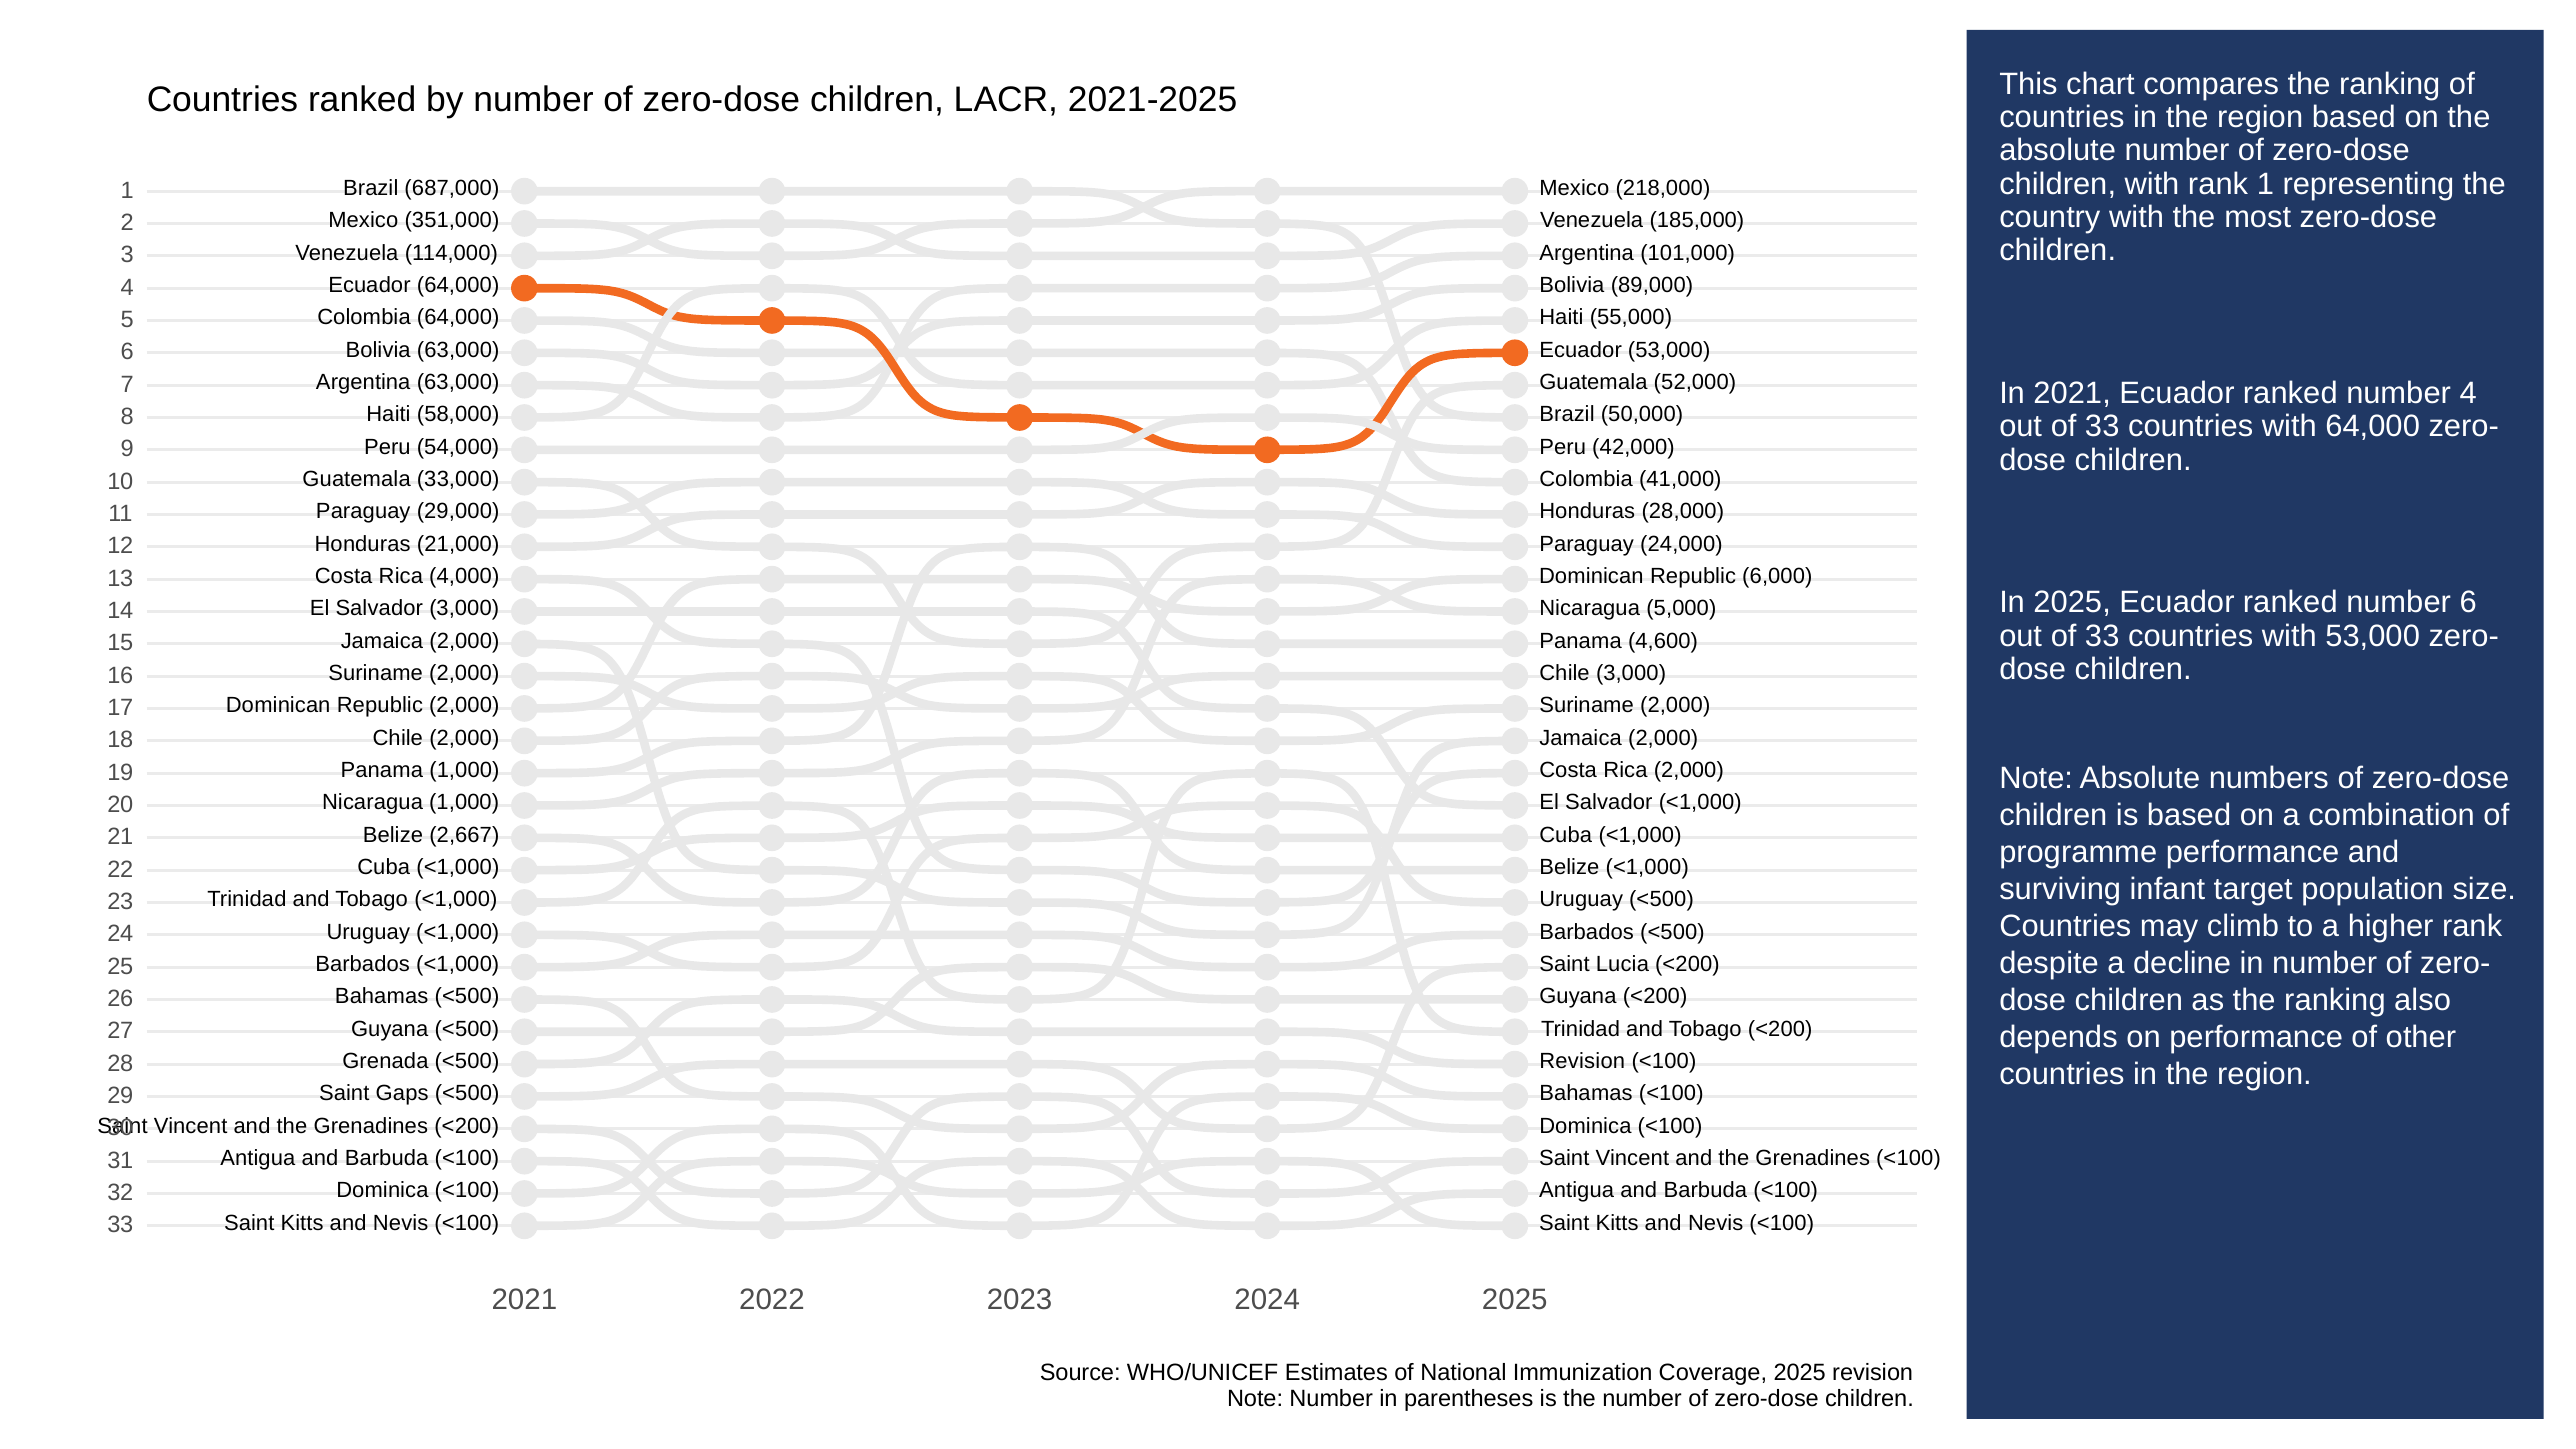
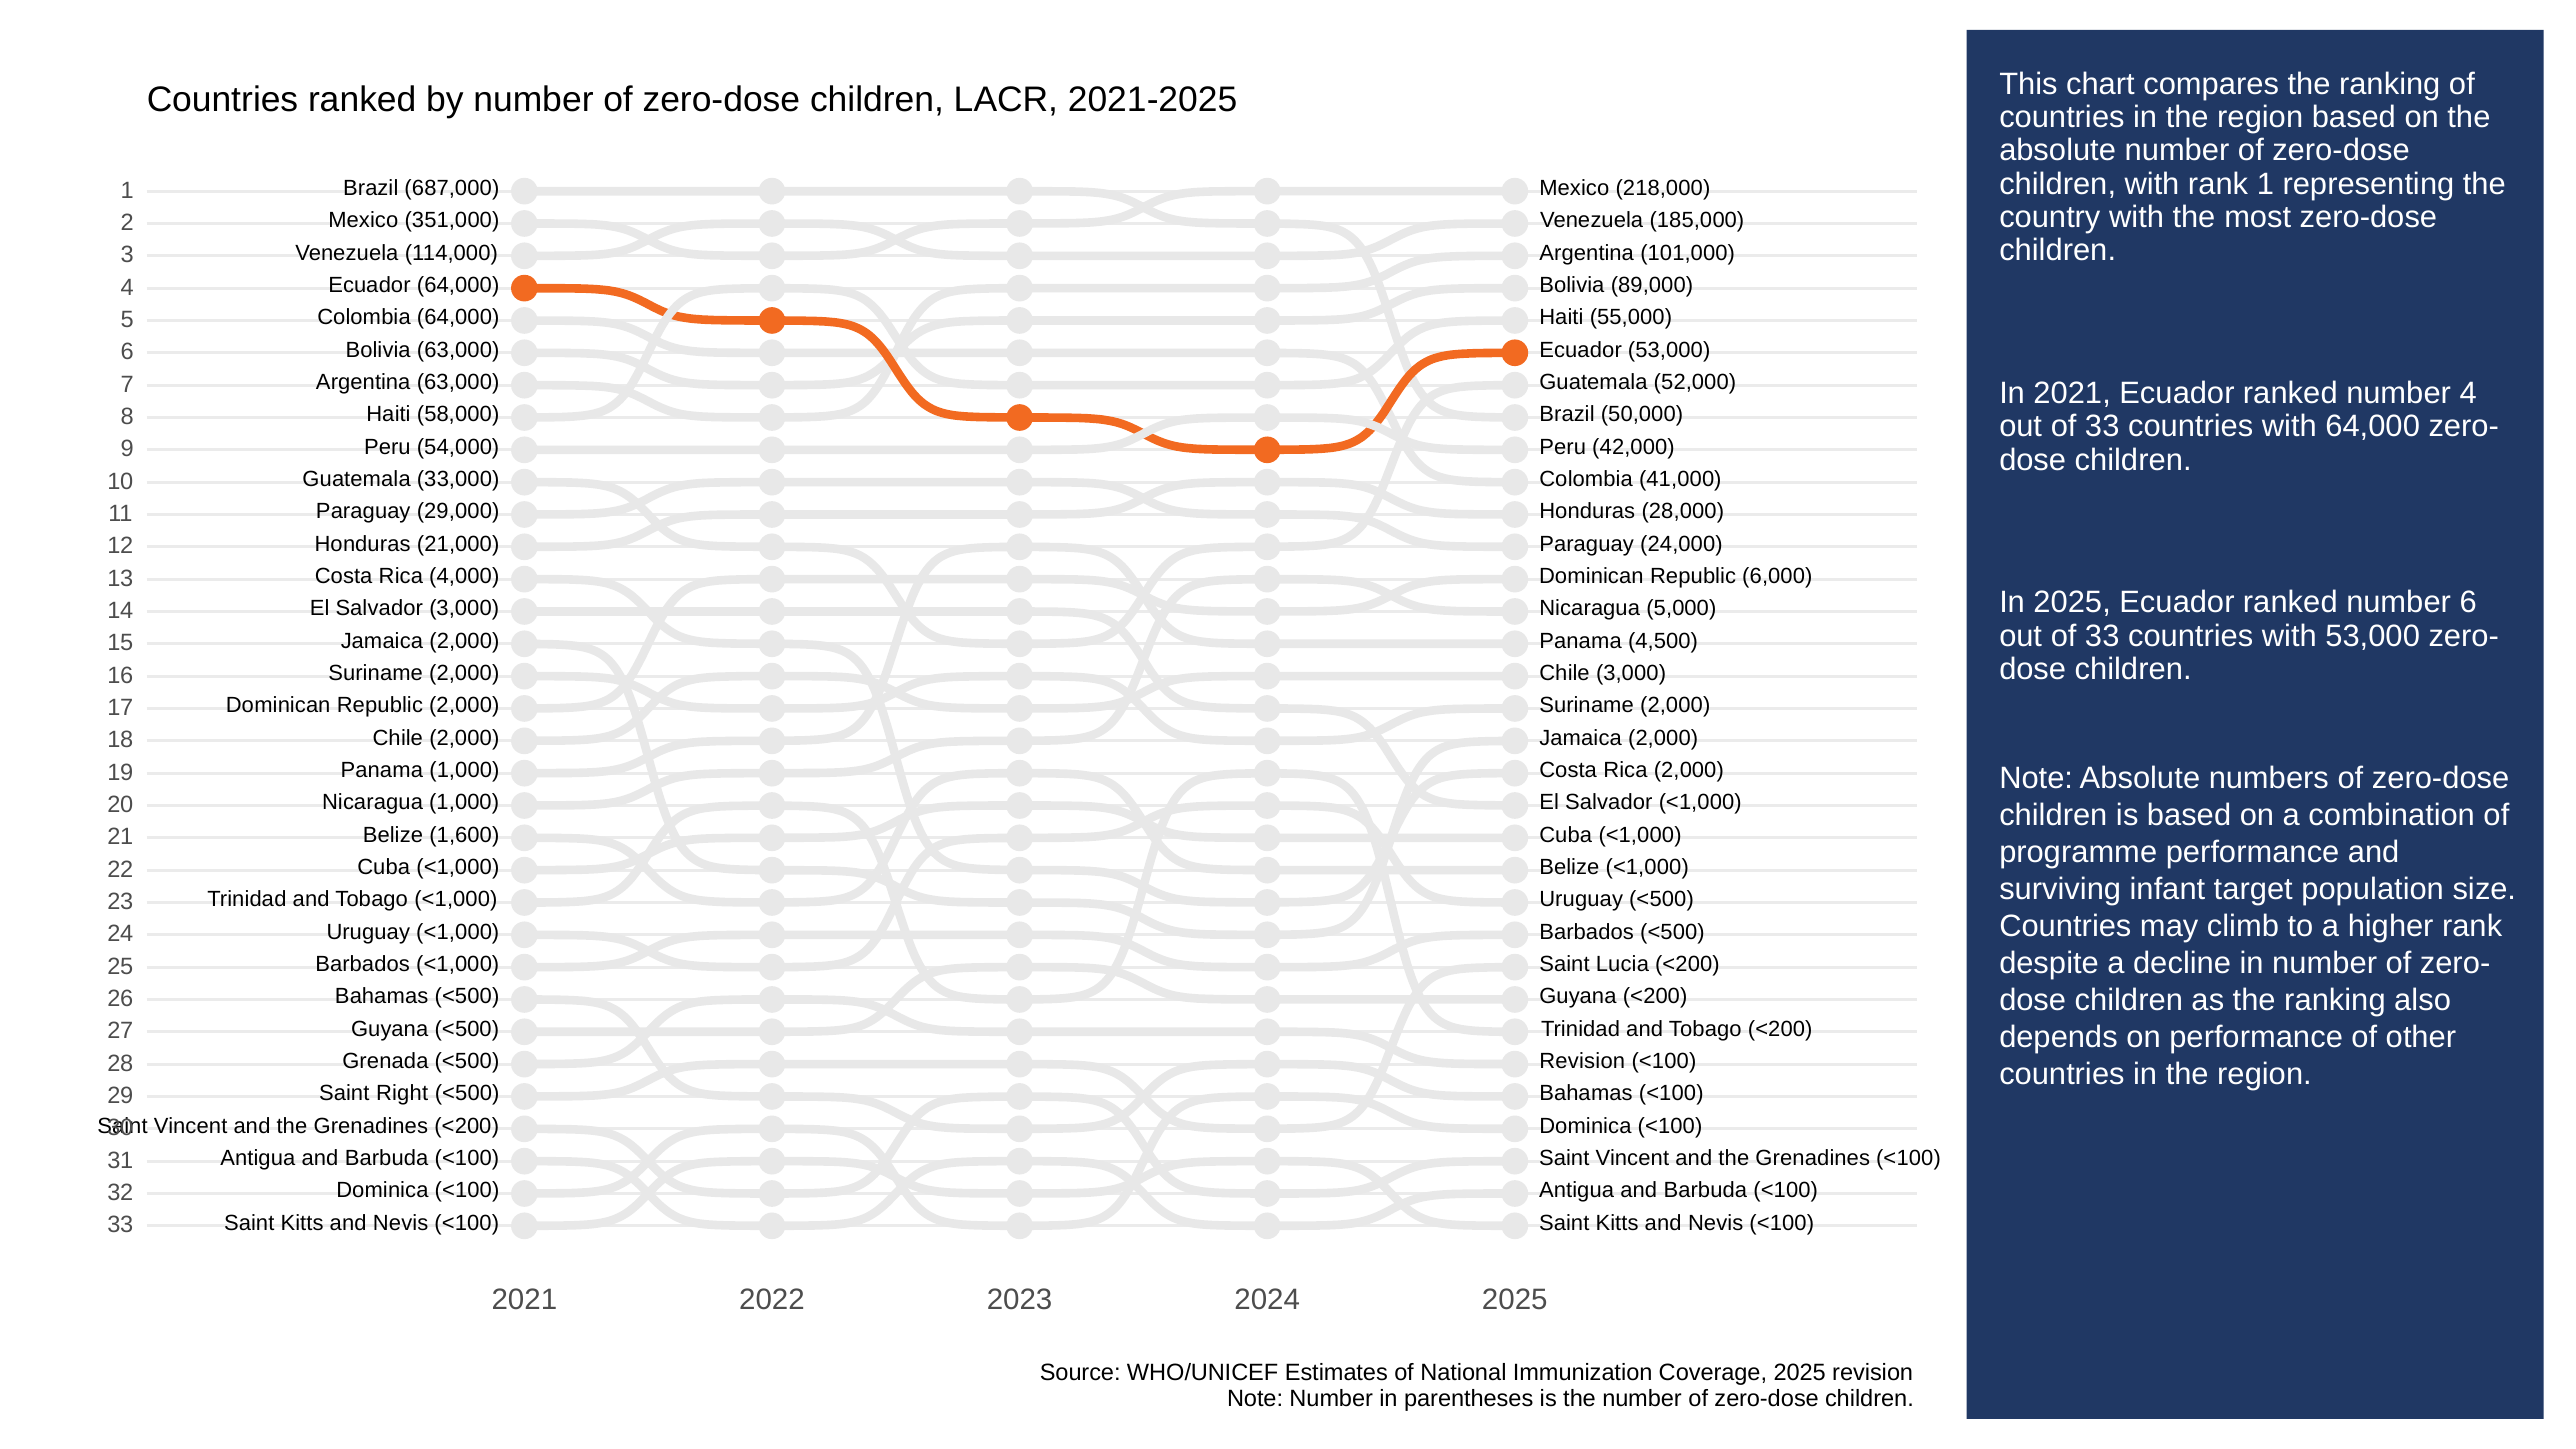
4,600: 4,600 -> 4,500
2,667: 2,667 -> 1,600
Gaps: Gaps -> Right
